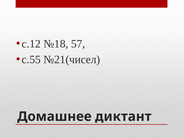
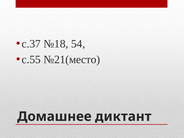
с.12: с.12 -> с.37
57: 57 -> 54
№21(чисел: №21(чисел -> №21(место
